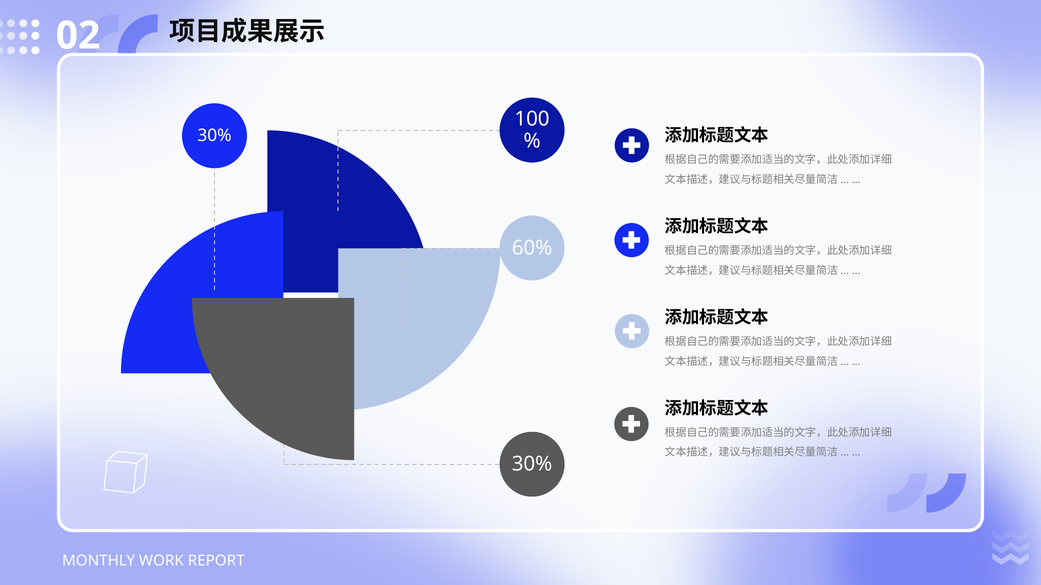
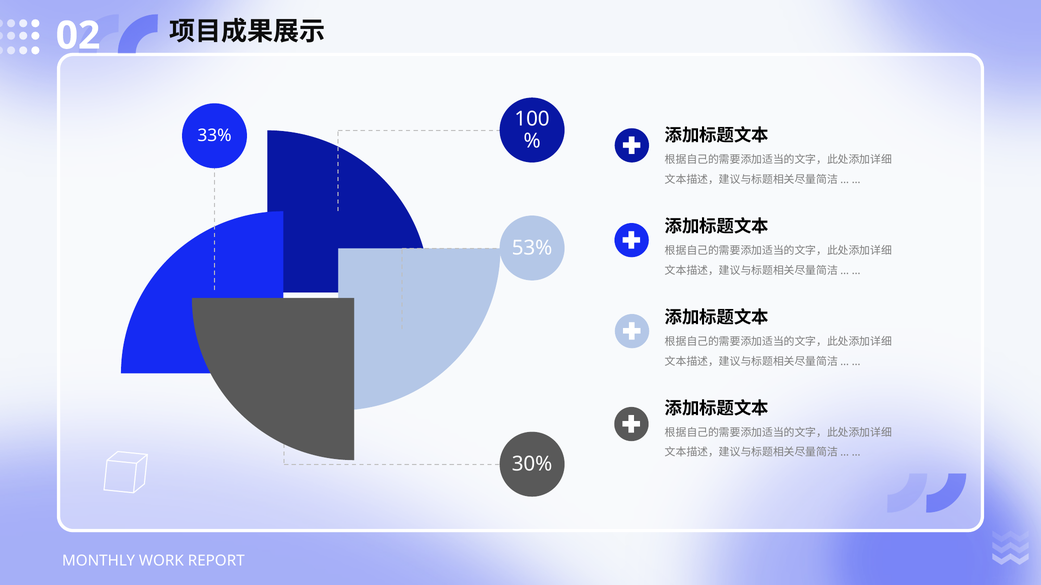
30% at (215, 136): 30% -> 33%
60%: 60% -> 53%
